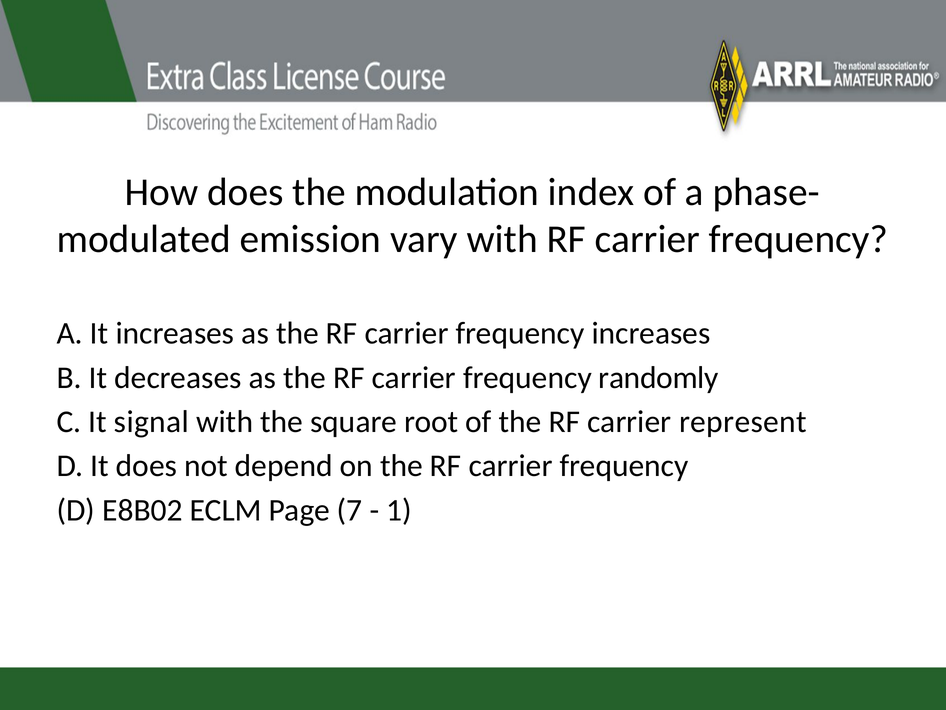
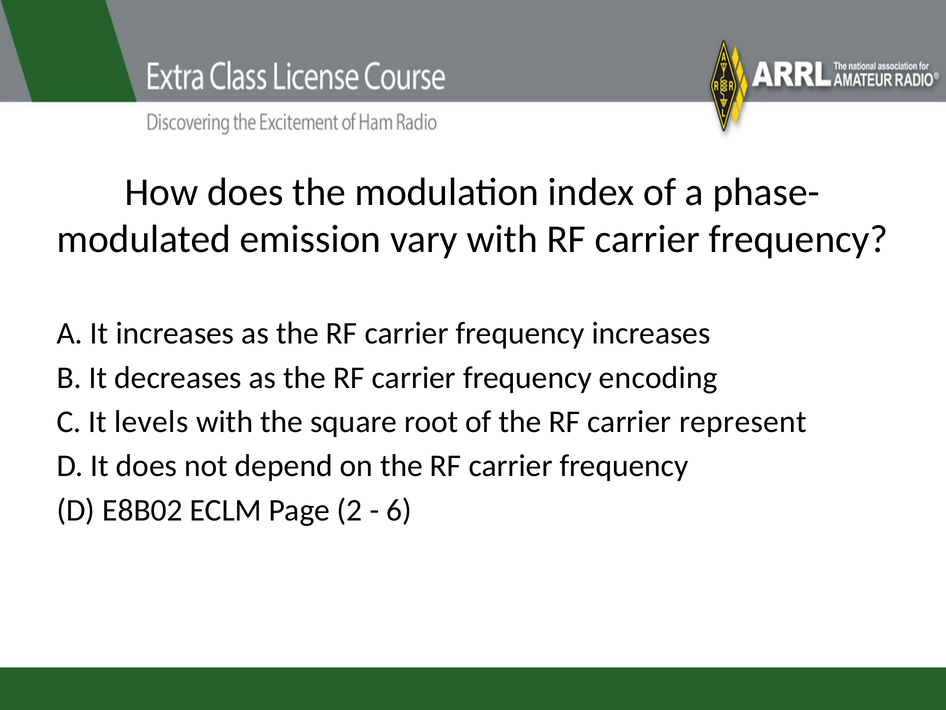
randomly: randomly -> encoding
signal: signal -> levels
7: 7 -> 2
1: 1 -> 6
